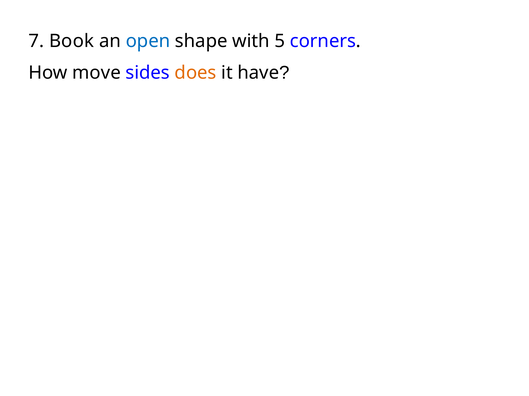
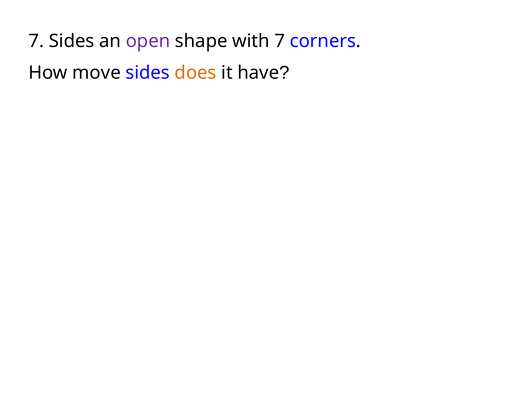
7 Book: Book -> Sides
open colour: blue -> purple
with 5: 5 -> 7
